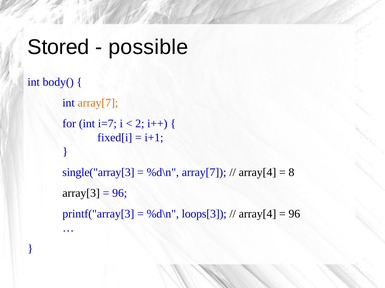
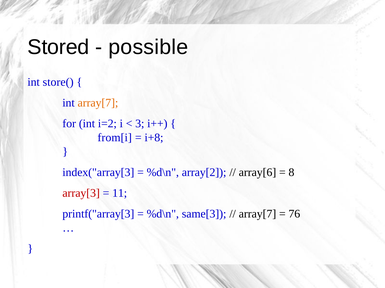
body(: body( -> store(
i=7: i=7 -> i=2
2: 2 -> 3
fixed[i: fixed[i -> from[i
i+1: i+1 -> i+8
single("array[3: single("array[3 -> index("array[3
%d\n array[7: array[7 -> array[2
array[4 at (257, 173): array[4 -> array[6
array[3 colour: black -> red
96 at (120, 194): 96 -> 11
loops[3: loops[3 -> same[3
array[4 at (257, 214): array[4 -> array[7
96 at (294, 214): 96 -> 76
